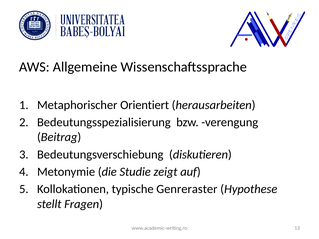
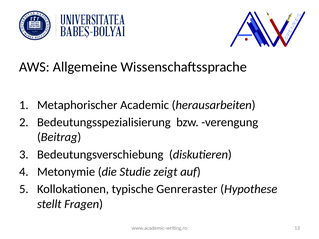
Orientiert: Orientiert -> Academic
